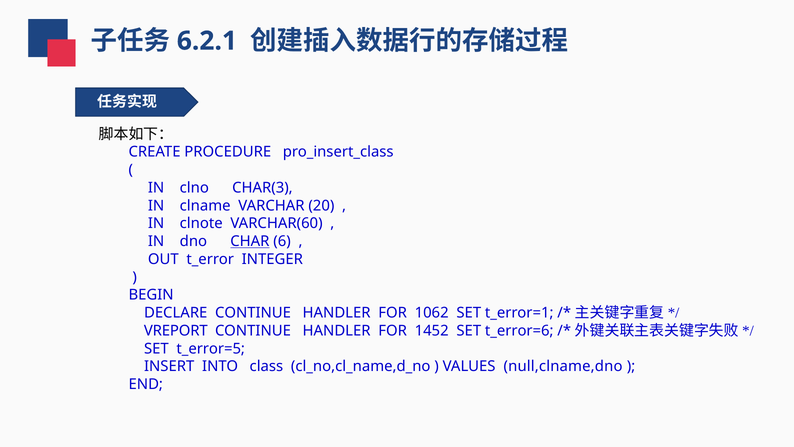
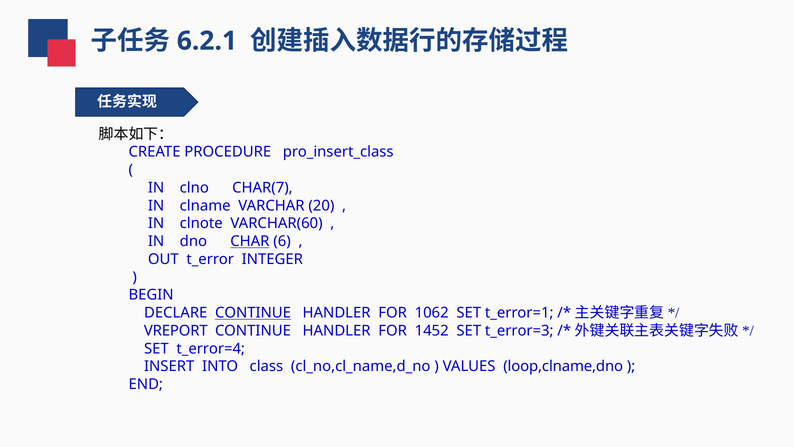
CHAR(3: CHAR(3 -> CHAR(7
CONTINUE at (253, 313) underline: none -> present
t_error=6: t_error=6 -> t_error=3
t_error=5: t_error=5 -> t_error=4
null,clname,dno: null,clname,dno -> loop,clname,dno
